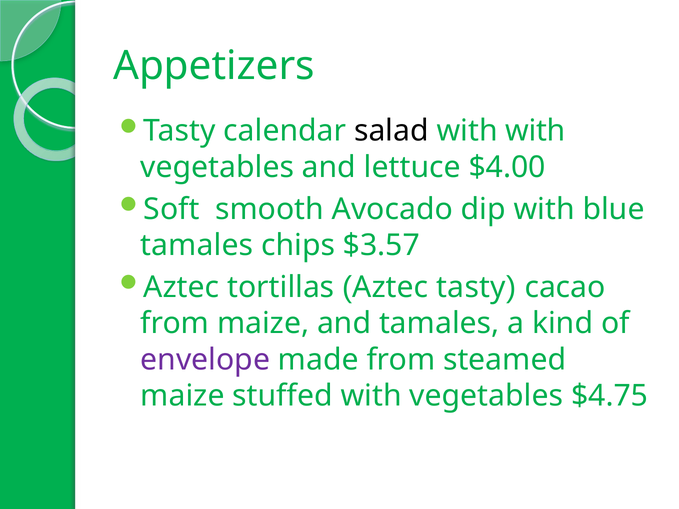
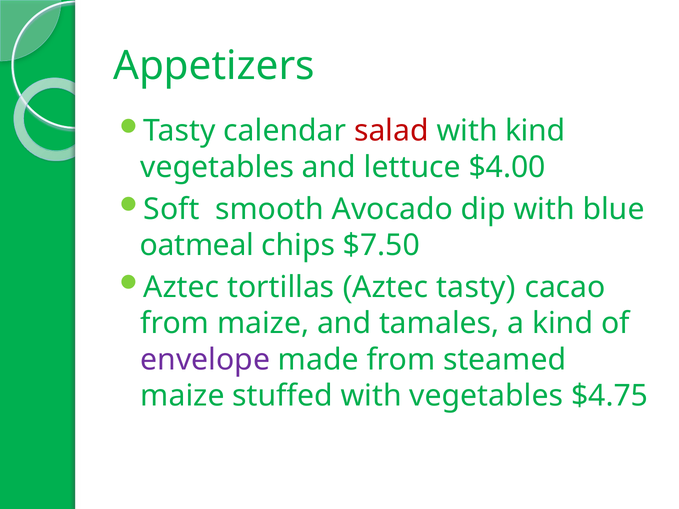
salad colour: black -> red
with with: with -> kind
tamales at (197, 245): tamales -> oatmeal
$3.57: $3.57 -> $7.50
